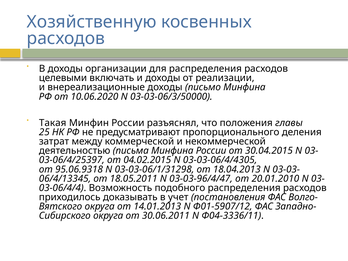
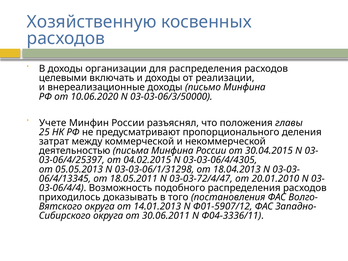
Такая: Такая -> Учете
95.06.9318: 95.06.9318 -> 05.05.2013
03-03-96/4/47: 03-03-96/4/47 -> 03-03-72/4/47
учет: учет -> того
